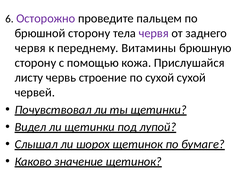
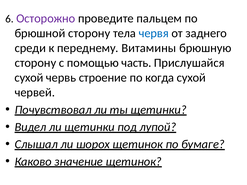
червя at (154, 33) colour: purple -> blue
червя at (30, 48): червя -> среди
кожа: кожа -> часть
листу at (29, 78): листу -> сухой
по сухой: сухой -> когда
